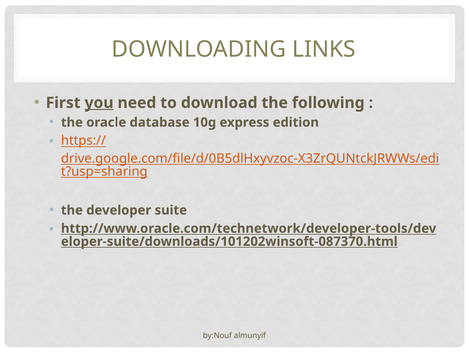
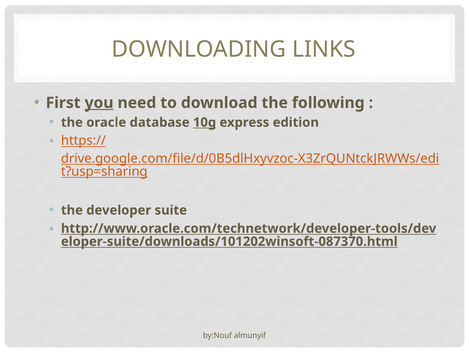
10g underline: none -> present
